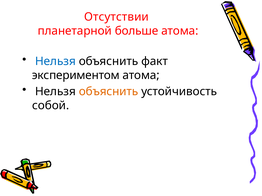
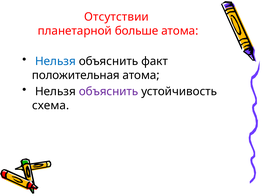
экспериментом: экспериментом -> положительная
объяснить at (109, 92) colour: orange -> purple
собой: собой -> схема
